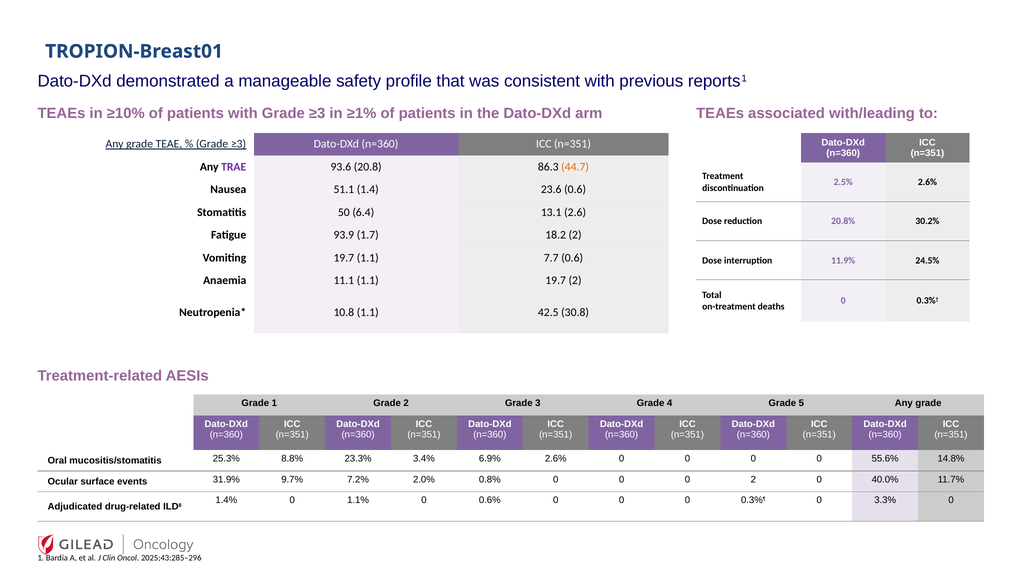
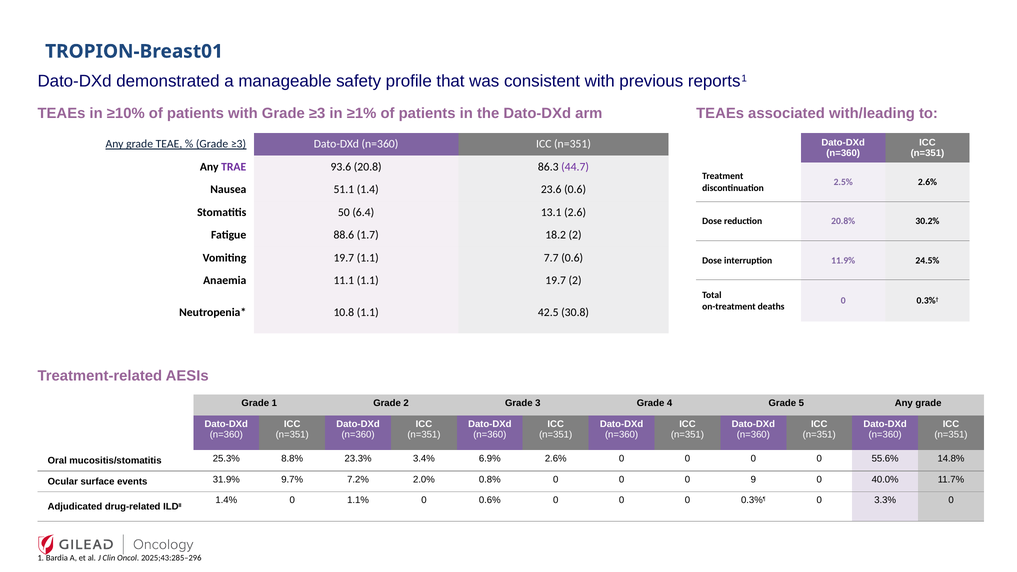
44.7 colour: orange -> purple
93.9: 93.9 -> 88.6
0 2: 2 -> 9
